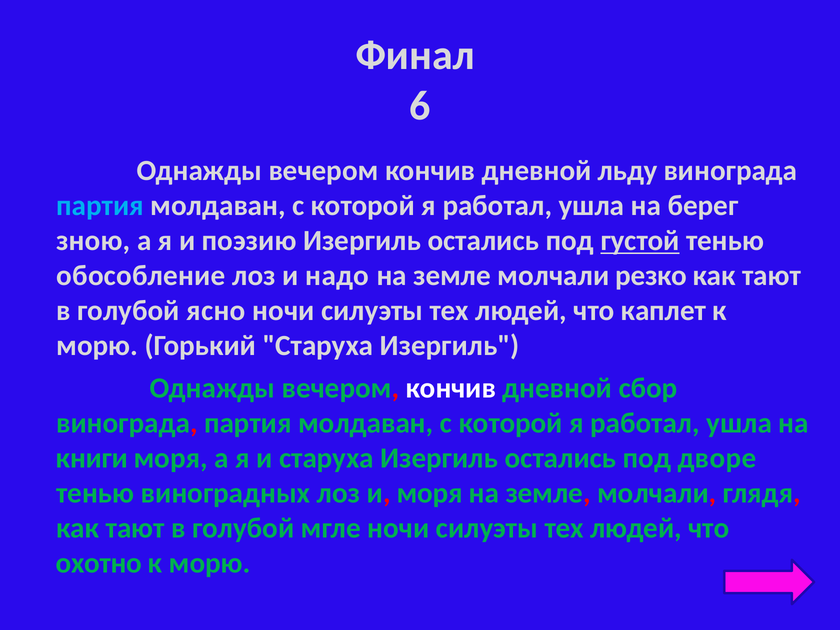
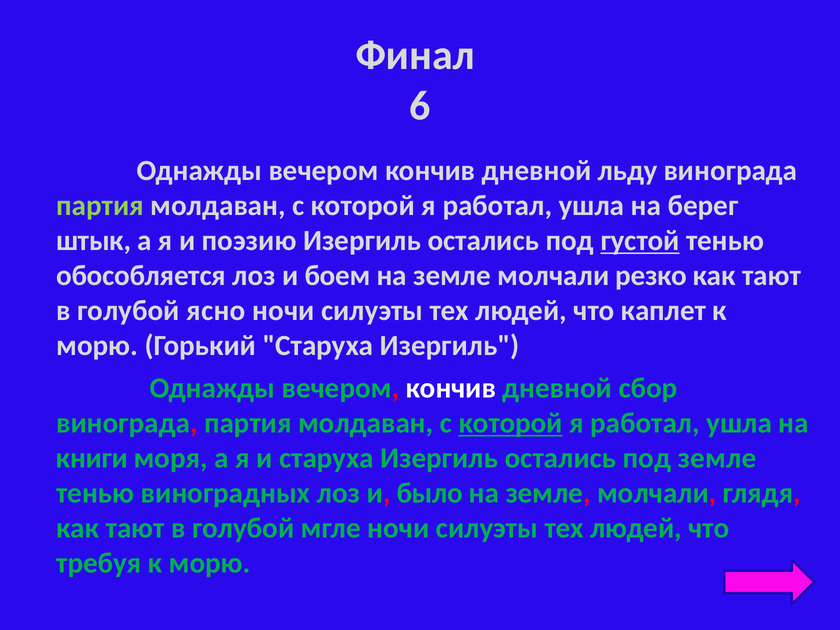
партия at (100, 206) colour: light blue -> light green
зною: зною -> штык
обособление: обособление -> обособляется
надо: надо -> боем
которой at (511, 423) underline: none -> present
под дворе: дворе -> земле
и моря: моря -> было
охотно: охотно -> требуя
